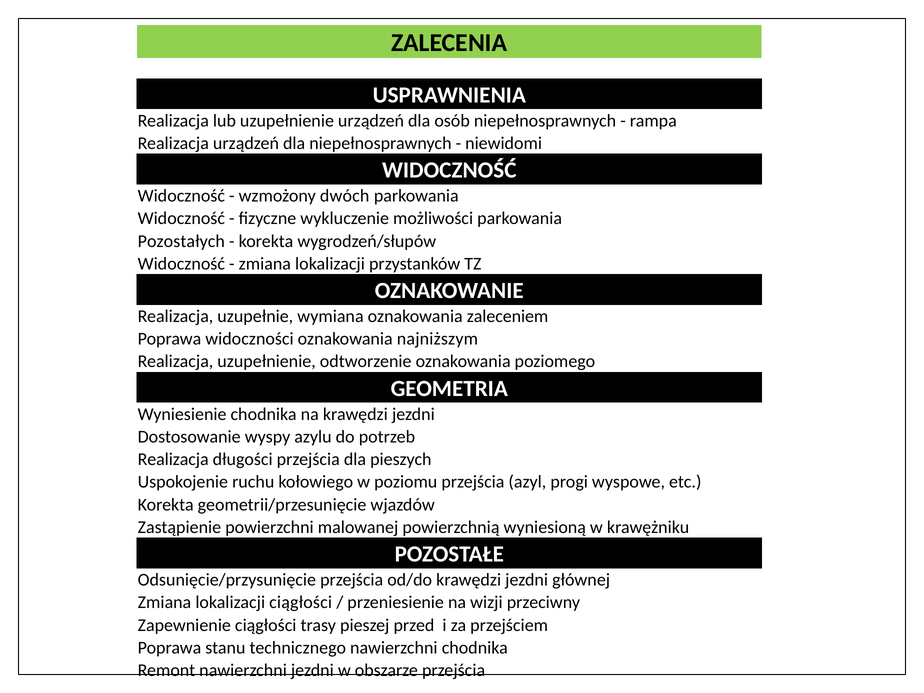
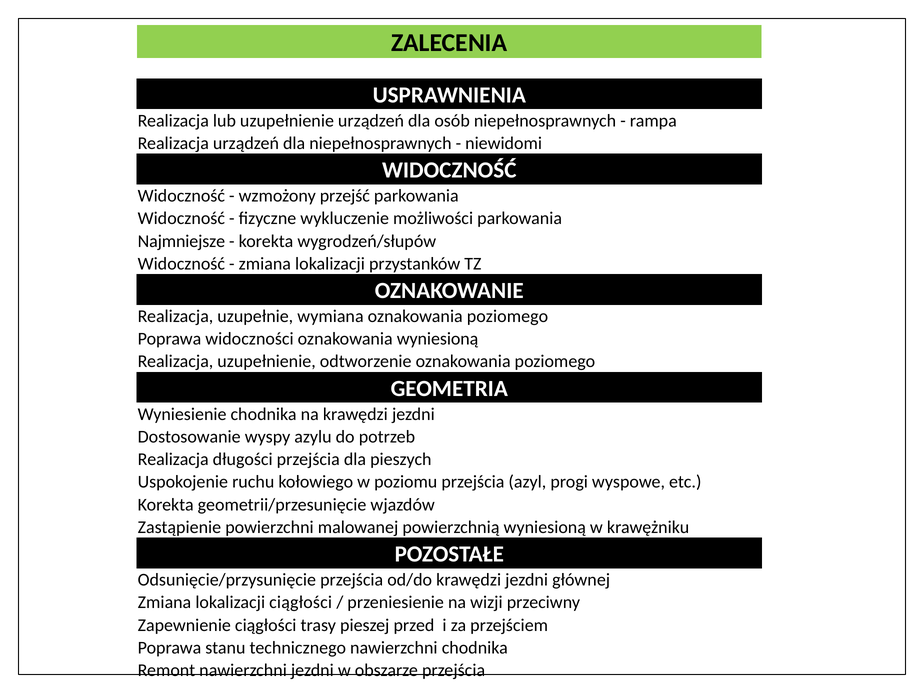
dwóch: dwóch -> przejść
Pozostałych: Pozostałych -> Najmniejsze
wymiana oznakowania zaleceniem: zaleceniem -> poziomego
oznakowania najniższym: najniższym -> wyniesioną
